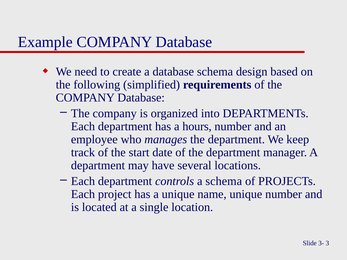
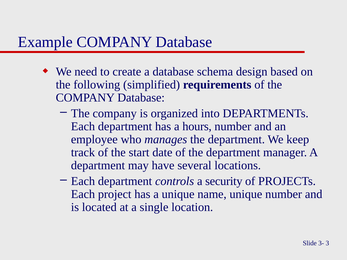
a schema: schema -> security
